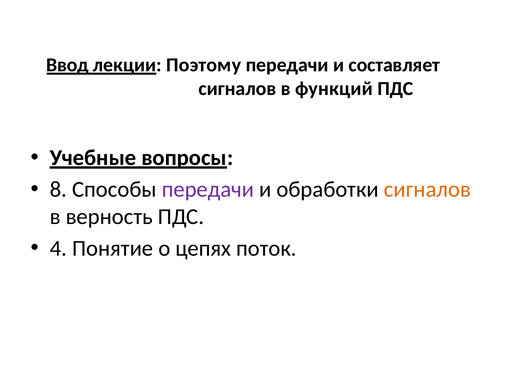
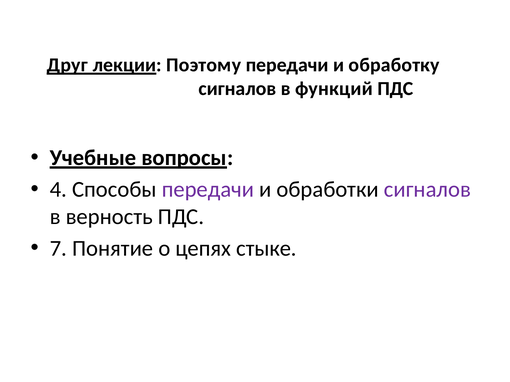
Ввод: Ввод -> Друг
составляет: составляет -> обработку
8: 8 -> 4
сигналов at (427, 190) colour: orange -> purple
4: 4 -> 7
поток: поток -> стыке
